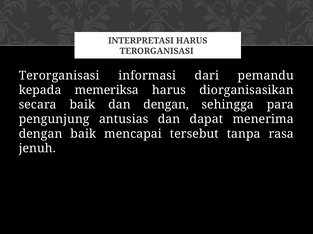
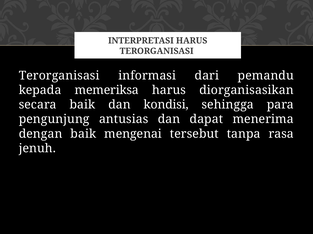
dan dengan: dengan -> kondisi
mencapai: mencapai -> mengenai
